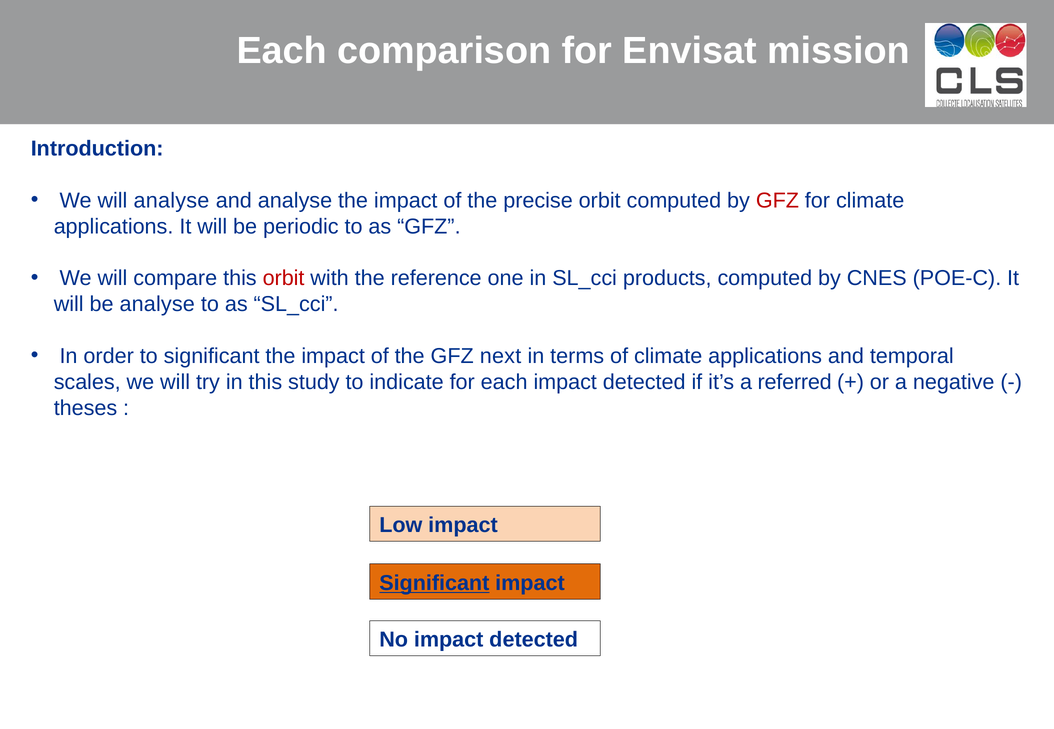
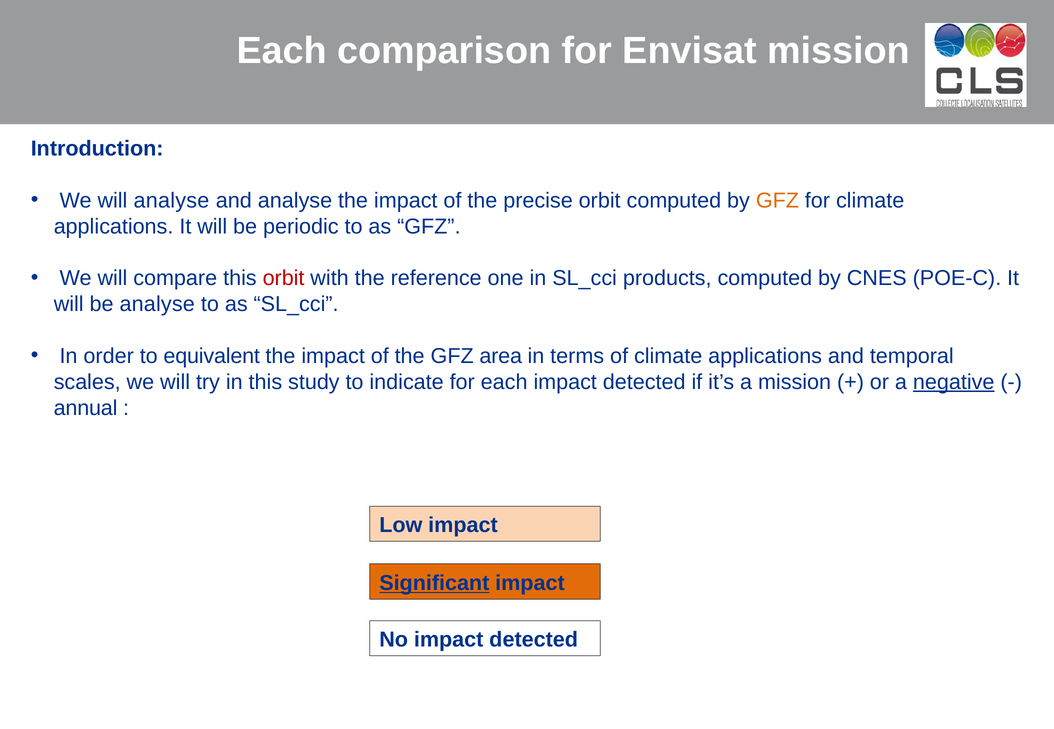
GFZ at (777, 201) colour: red -> orange
to significant: significant -> equivalent
next: next -> area
a referred: referred -> mission
negative underline: none -> present
theses: theses -> annual
